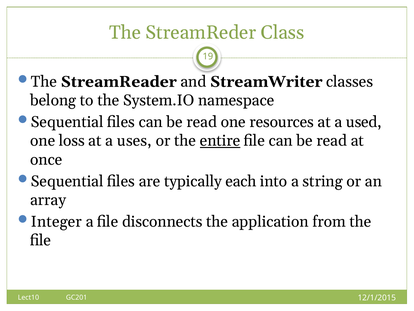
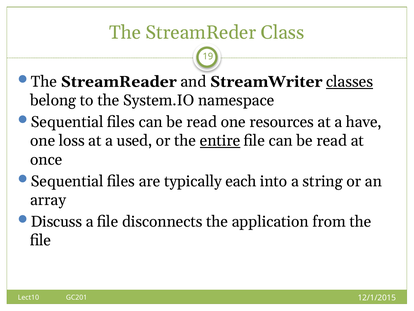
classes underline: none -> present
used: used -> have
uses: uses -> used
Integer: Integer -> Discuss
